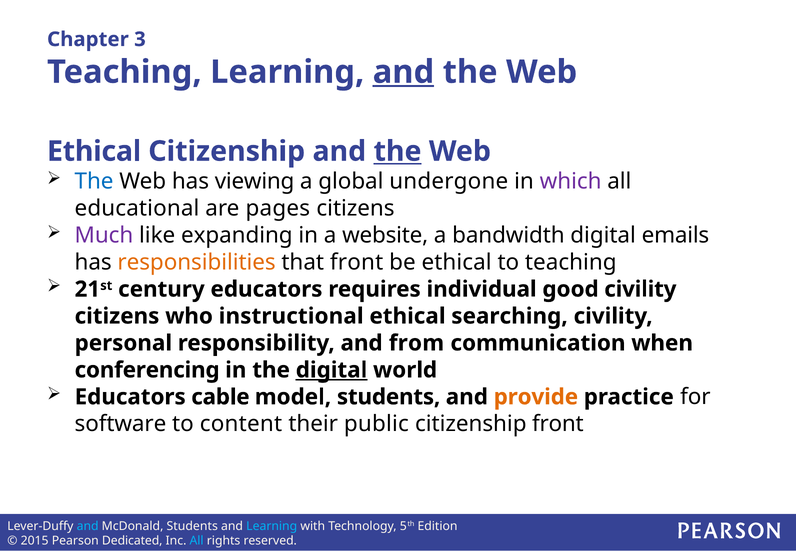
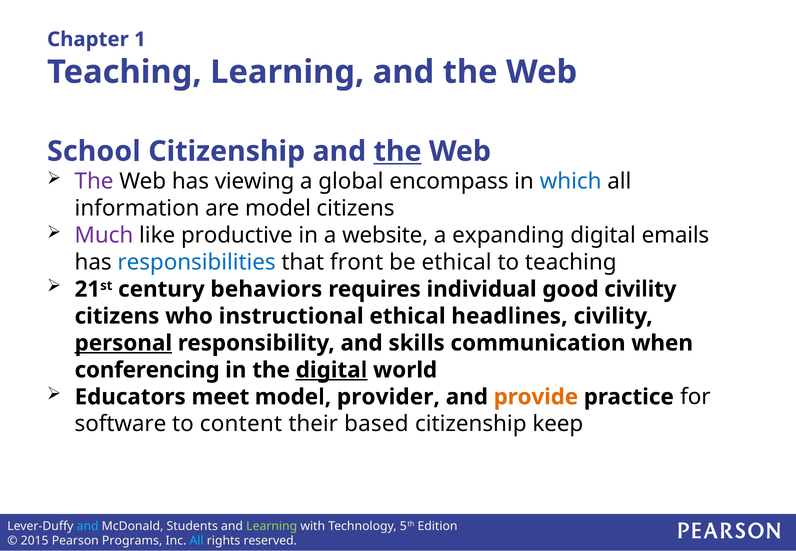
3: 3 -> 1
and at (403, 72) underline: present -> none
Ethical at (94, 151): Ethical -> School
The at (94, 182) colour: blue -> purple
undergone: undergone -> encompass
which colour: purple -> blue
educational: educational -> information
are pages: pages -> model
expanding: expanding -> productive
bandwidth: bandwidth -> expanding
responsibilities colour: orange -> blue
century educators: educators -> behaviors
searching: searching -> headlines
personal underline: none -> present
from: from -> skills
cable: cable -> meet
model students: students -> provider
public: public -> based
citizenship front: front -> keep
Learning at (272, 526) colour: light blue -> light green
Dedicated: Dedicated -> Programs
